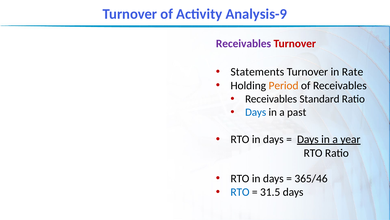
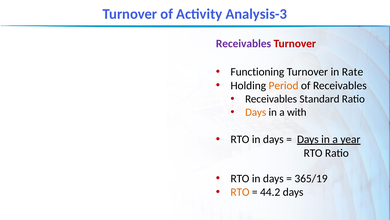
Analysis-9: Analysis-9 -> Analysis-3
Statements: Statements -> Functioning
Days at (256, 112) colour: blue -> orange
past: past -> with
365/46: 365/46 -> 365/19
RTO at (240, 192) colour: blue -> orange
31.5: 31.5 -> 44.2
